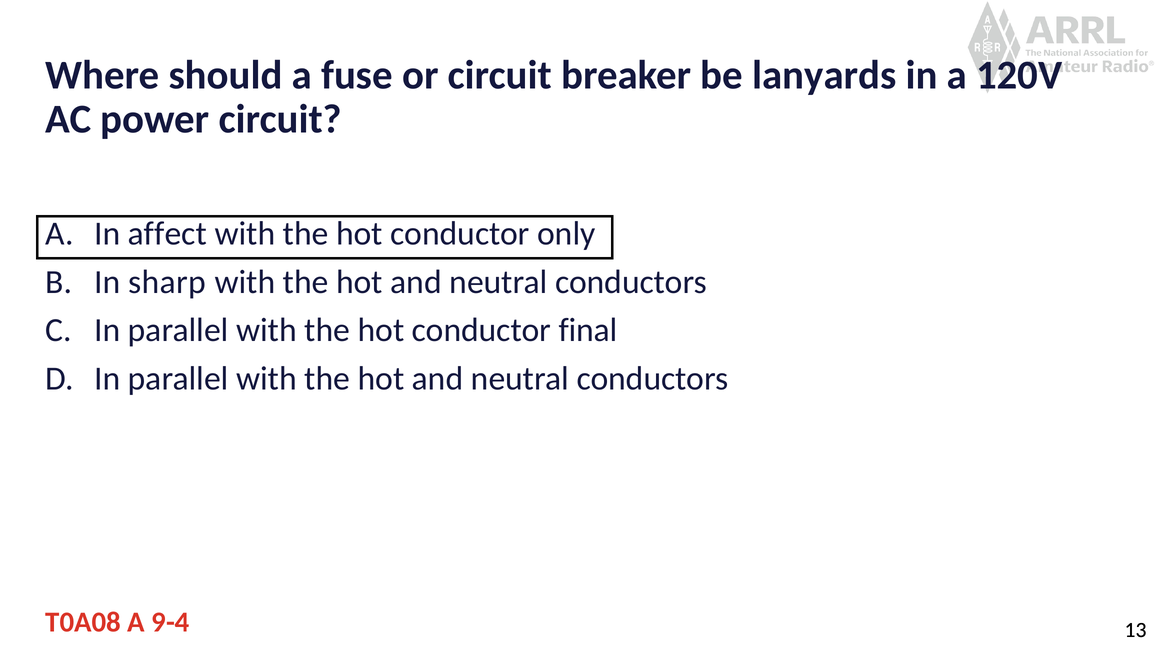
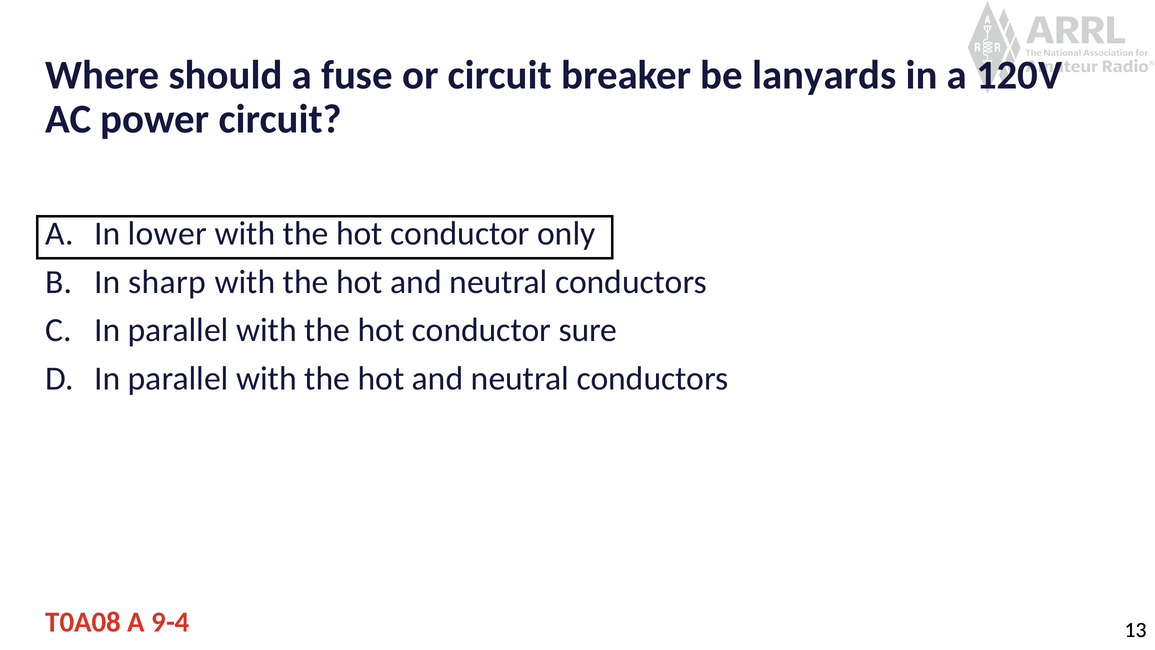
affect: affect -> lower
final: final -> sure
